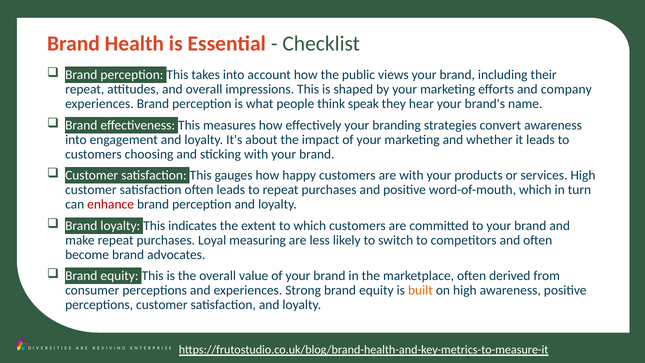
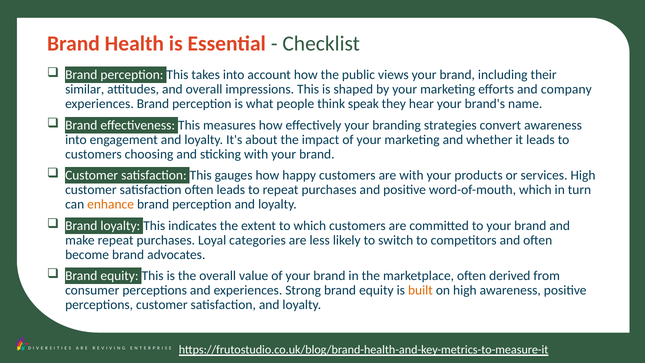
repeat at (85, 89): repeat -> similar
enhance colour: red -> orange
measuring: measuring -> categories
